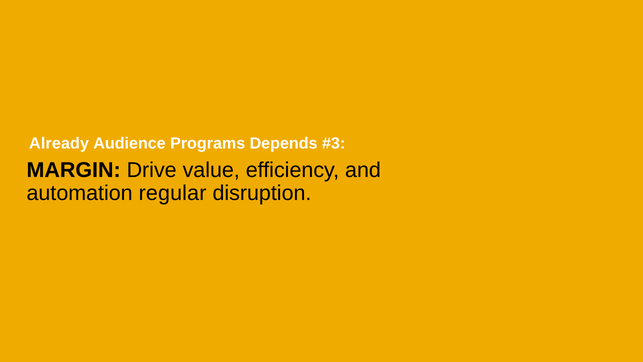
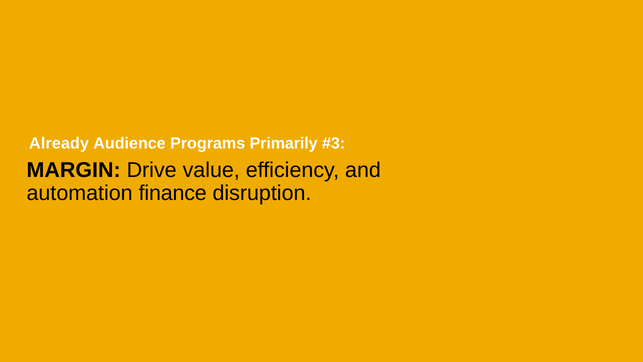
Depends: Depends -> Primarily
regular: regular -> finance
